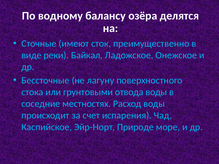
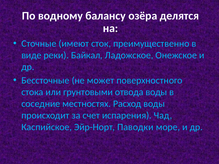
лагуну: лагуну -> может
Природе: Природе -> Паводки
